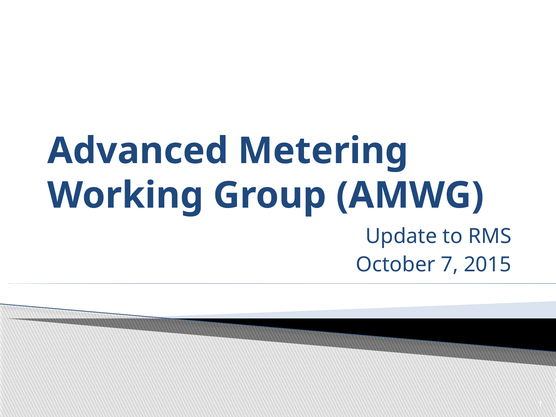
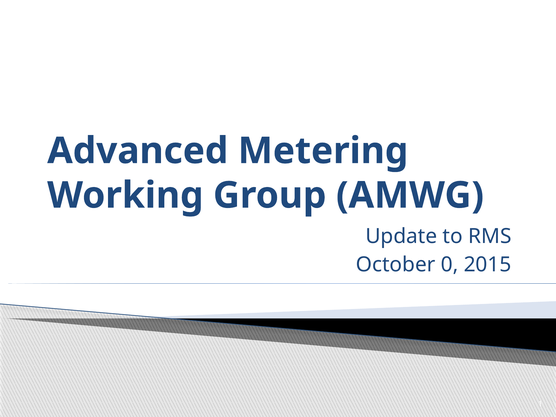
7: 7 -> 0
